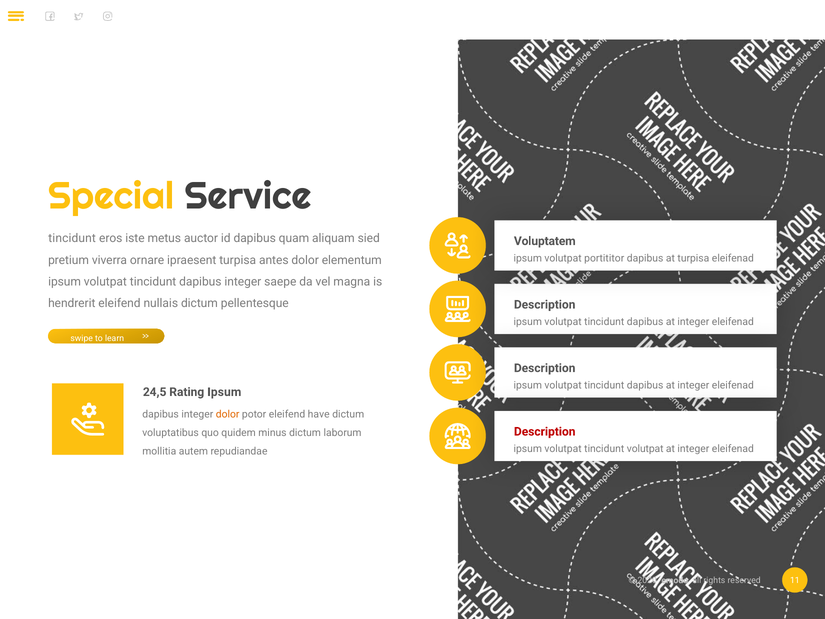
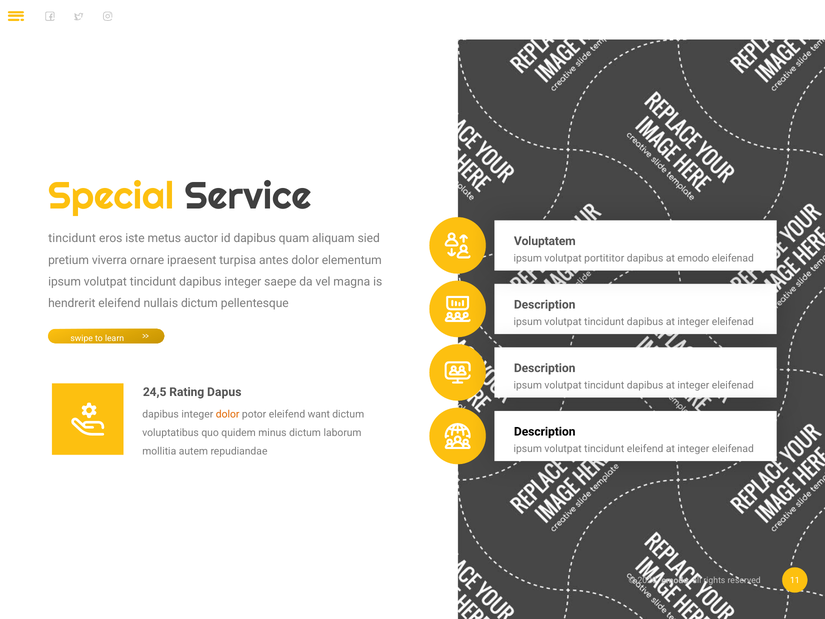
at turpisa: turpisa -> emodo
Rating Ipsum: Ipsum -> Dapus
have: have -> want
Description at (545, 431) colour: red -> black
tincidunt volutpat: volutpat -> eleifend
